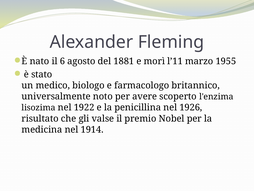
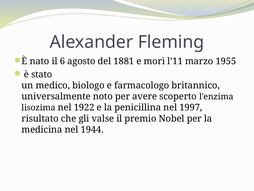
1926: 1926 -> 1997
1914: 1914 -> 1944
